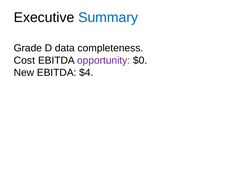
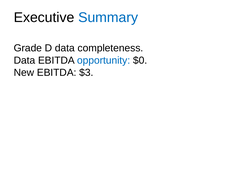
Cost at (24, 60): Cost -> Data
opportunity colour: purple -> blue
$4: $4 -> $3
